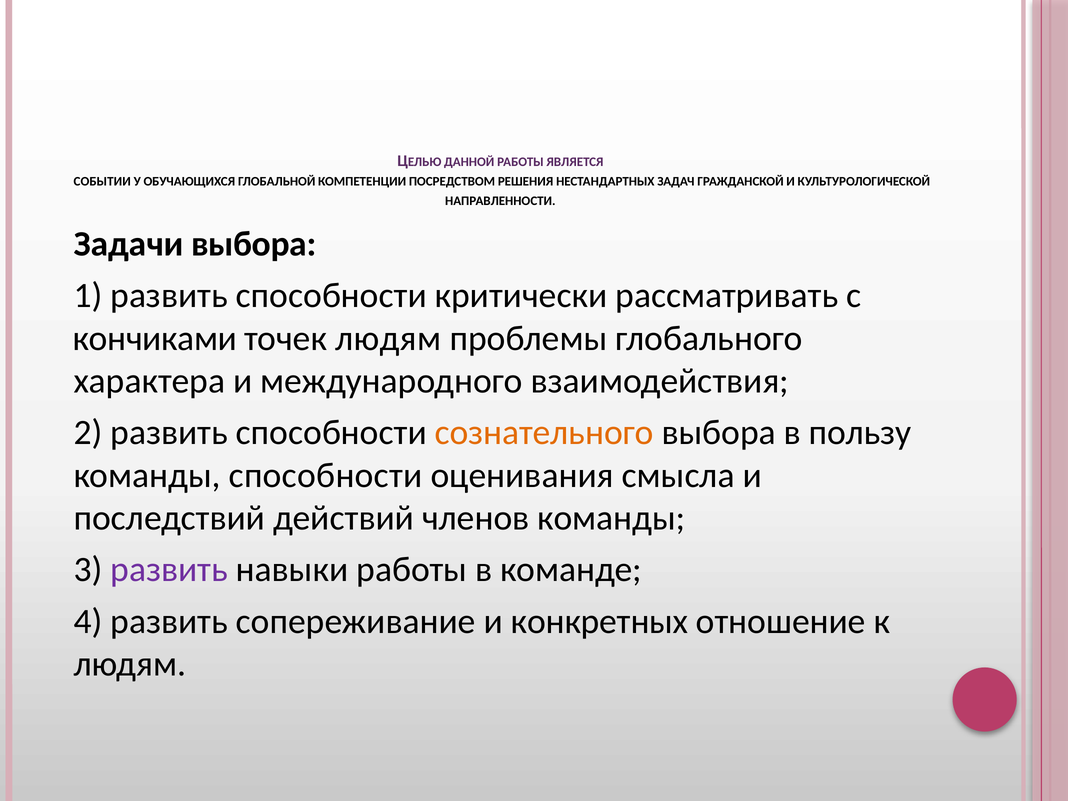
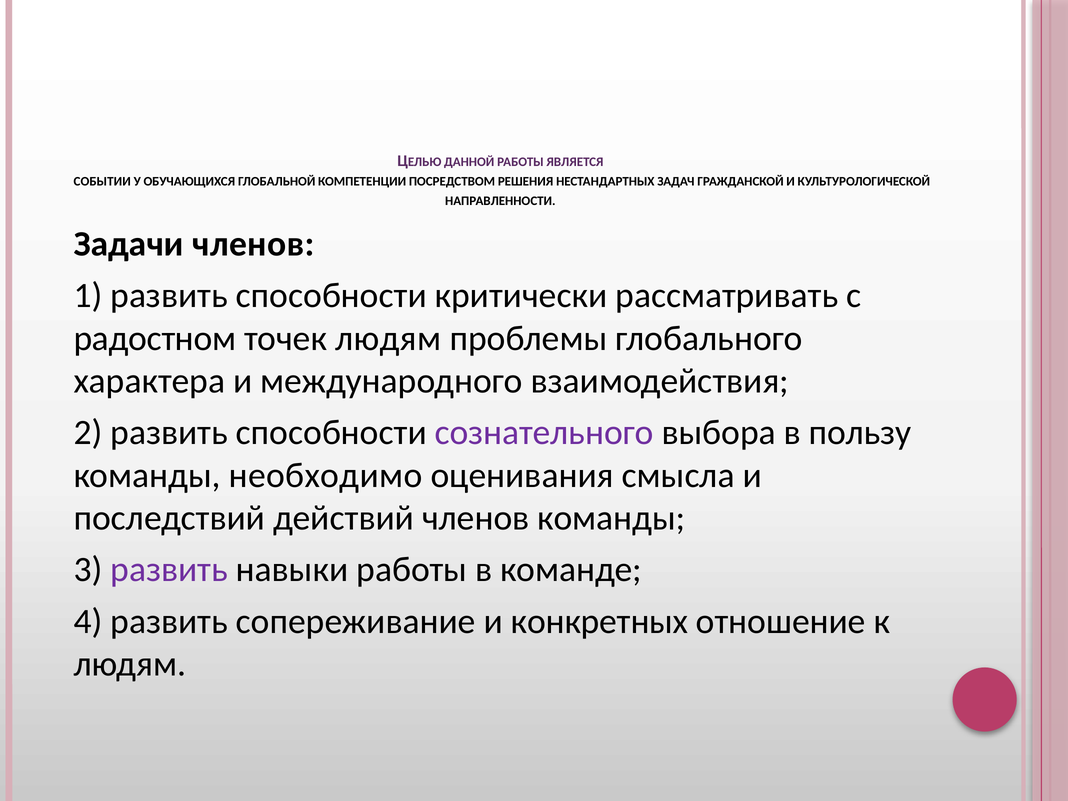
Задачи выбора: выбора -> членов
кончиками: кончиками -> радостном
сознательного colour: orange -> purple
команды способности: способности -> необходимо
